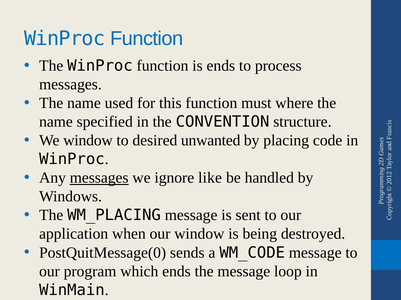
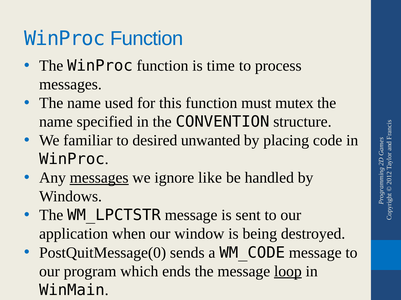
is ends: ends -> time
where: where -> mutex
We window: window -> familiar
WM_PLACING: WM_PLACING -> WM_LPCTSTR
loop underline: none -> present
